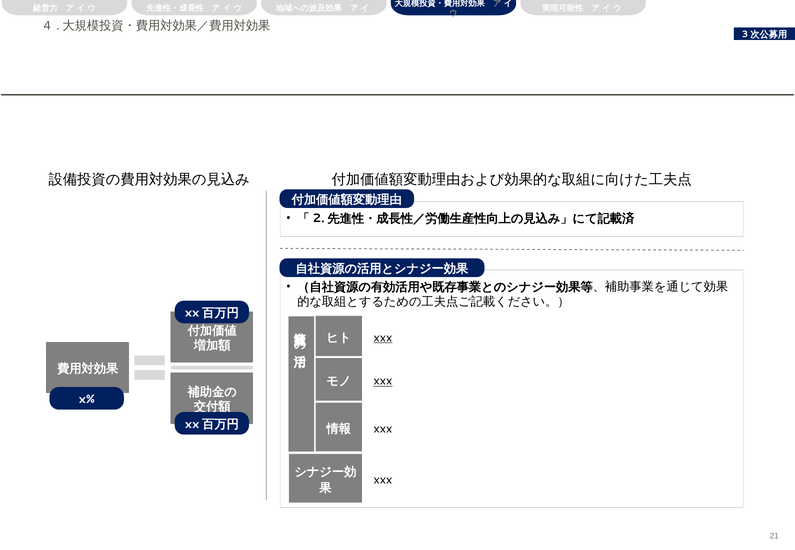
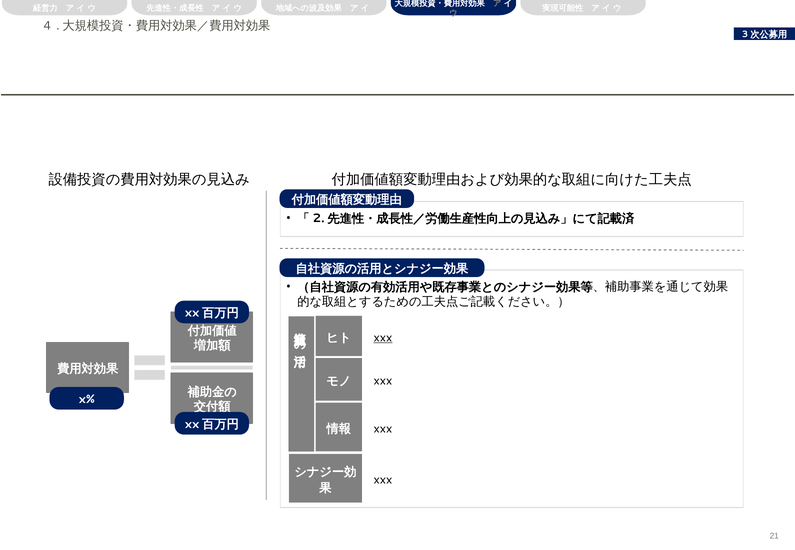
xxx at (383, 381) underline: present -> none
